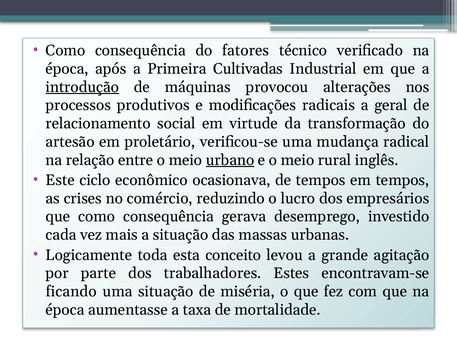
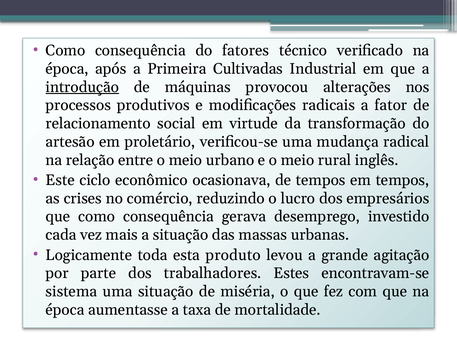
geral: geral -> fator
urbano underline: present -> none
conceito: conceito -> produto
ficando: ficando -> sistema
